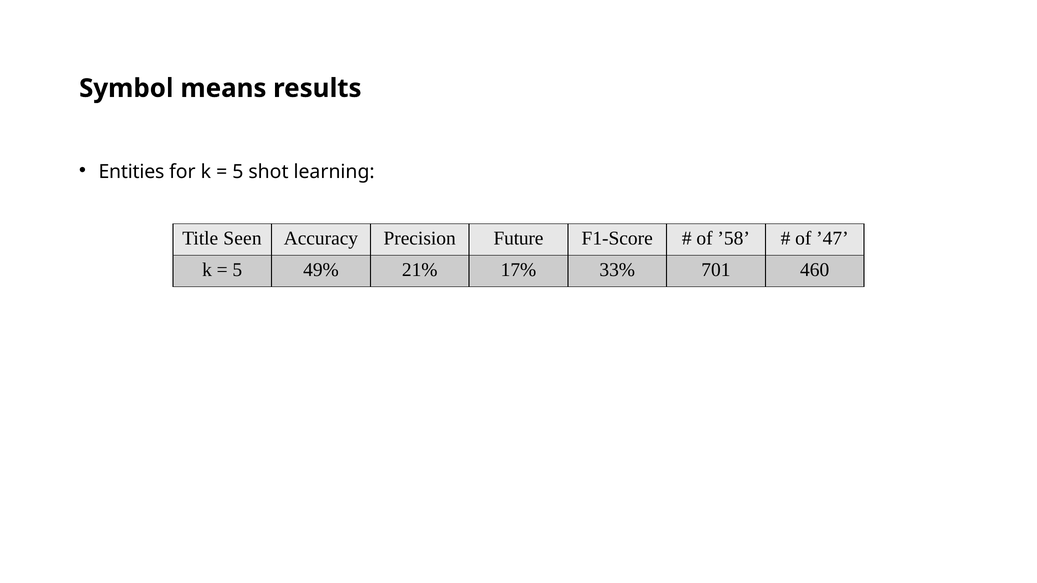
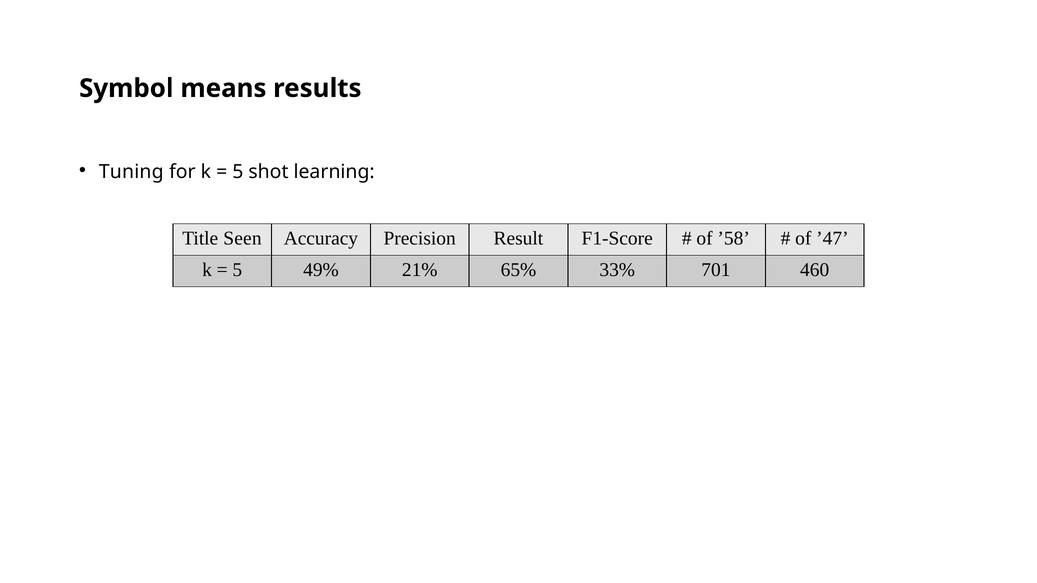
Entities: Entities -> Tuning
Future: Future -> Result
17%: 17% -> 65%
